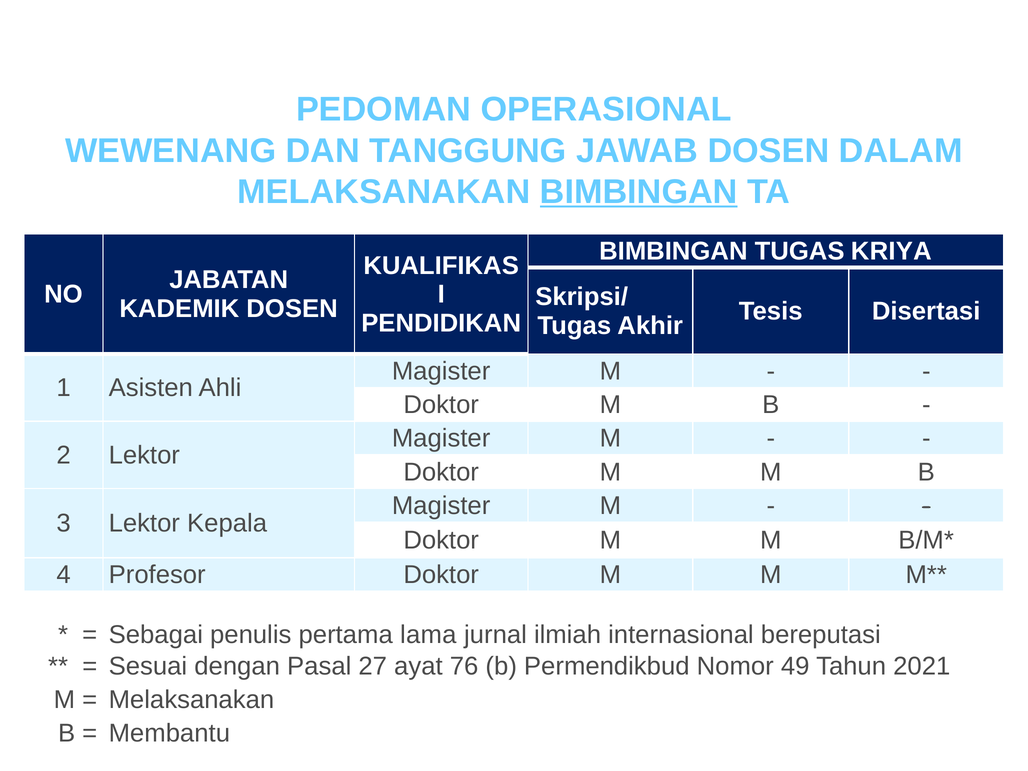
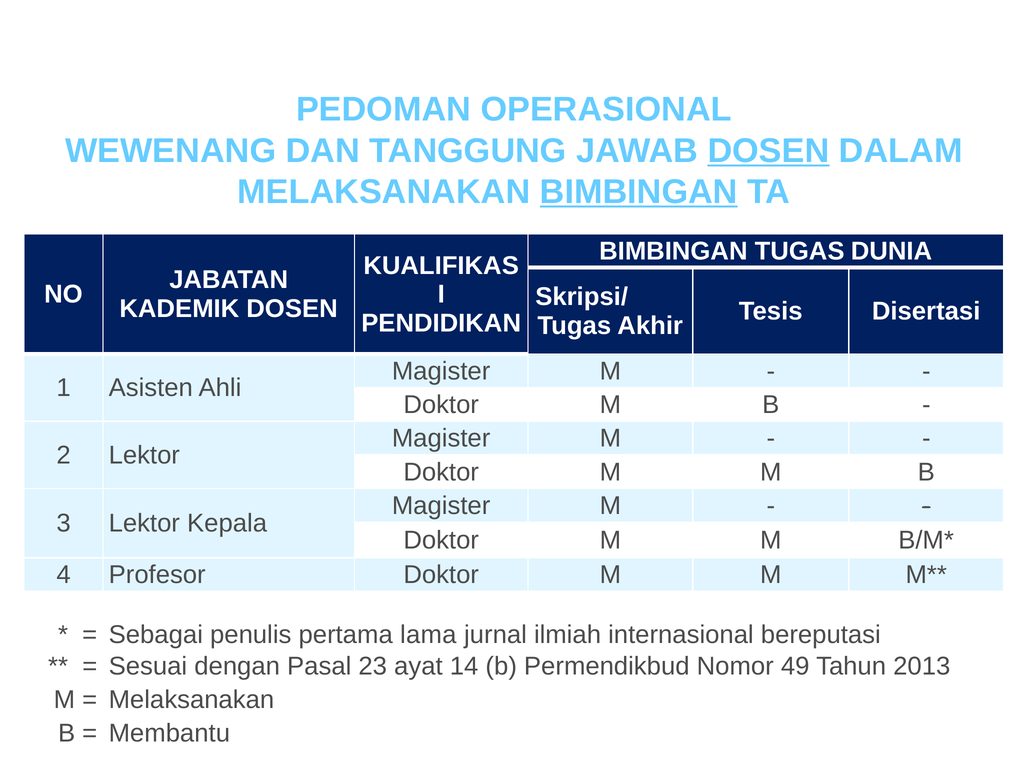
DOSEN at (768, 151) underline: none -> present
KRIYA: KRIYA -> DUNIA
27: 27 -> 23
76: 76 -> 14
2021: 2021 -> 2013
